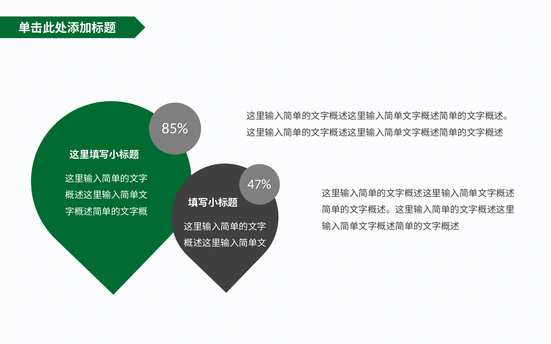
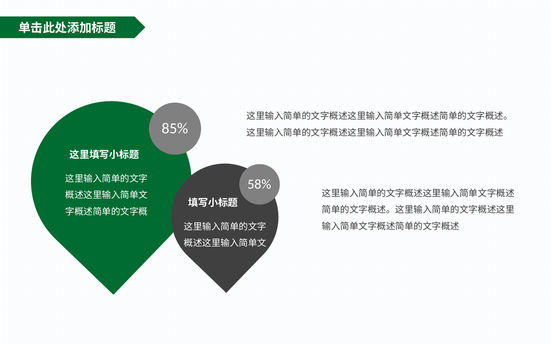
47%: 47% -> 58%
